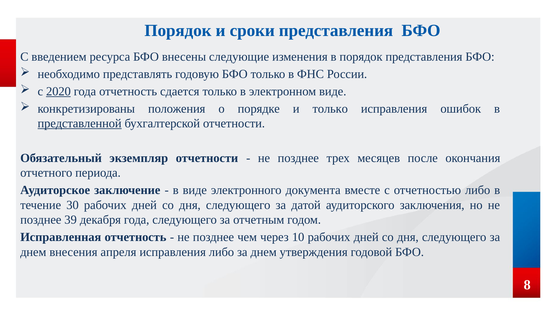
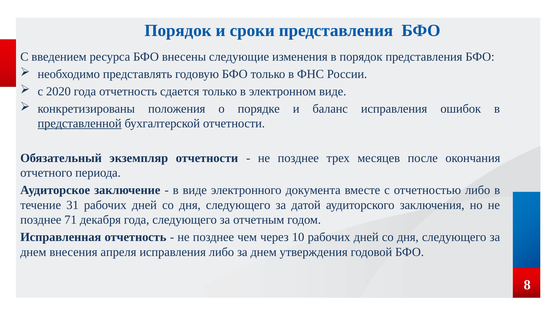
2020 underline: present -> none
и только: только -> баланс
30: 30 -> 31
39: 39 -> 71
